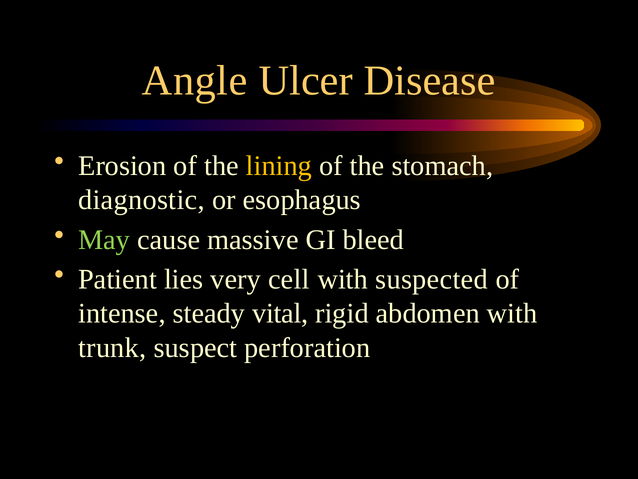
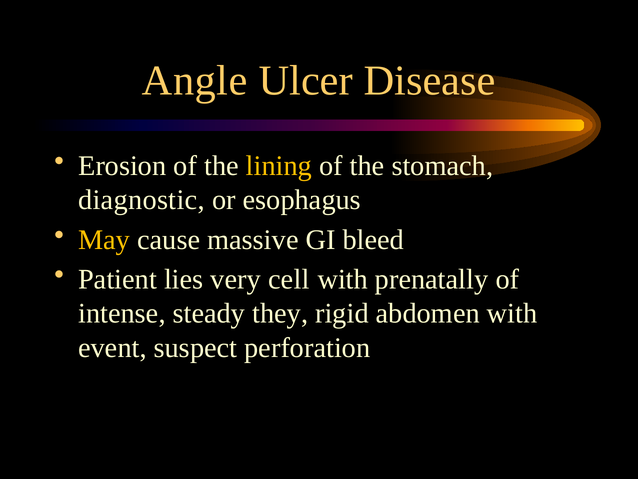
May colour: light green -> yellow
suspected: suspected -> prenatally
vital: vital -> they
trunk: trunk -> event
